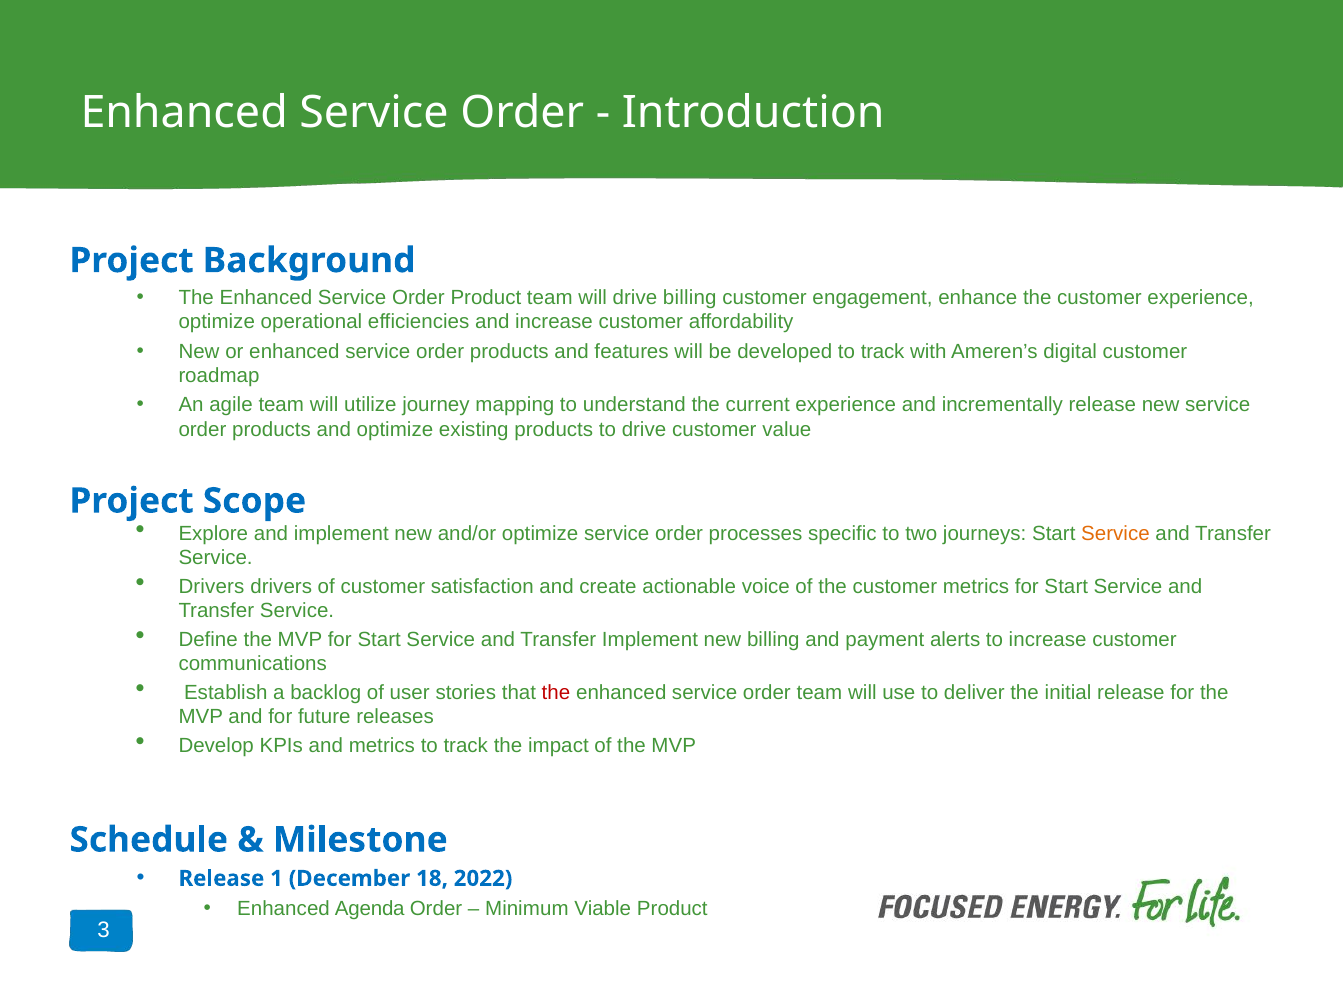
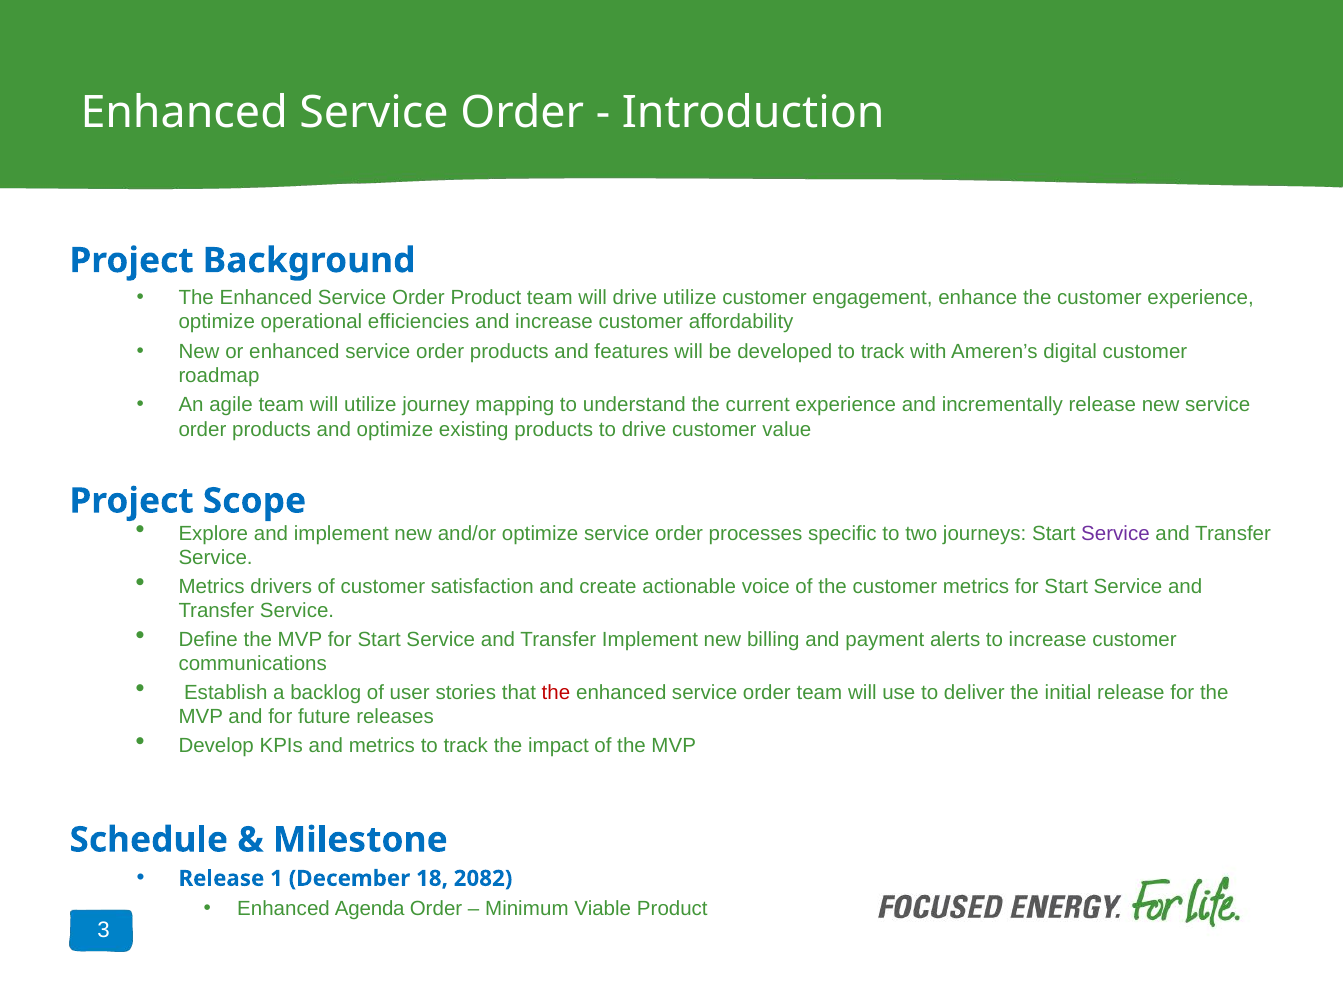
drive billing: billing -> utilize
Service at (1115, 534) colour: orange -> purple
Drivers at (211, 587): Drivers -> Metrics
2022: 2022 -> 2082
